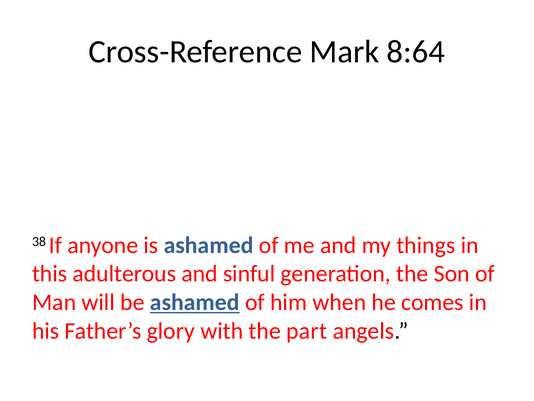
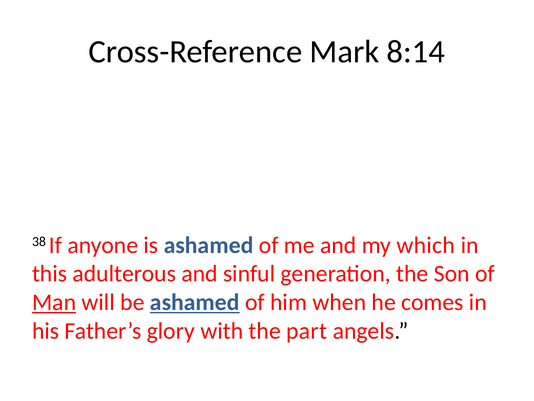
8:64: 8:64 -> 8:14
things: things -> which
Man underline: none -> present
